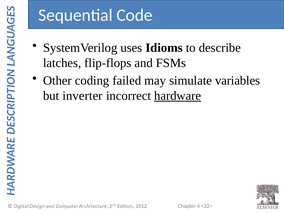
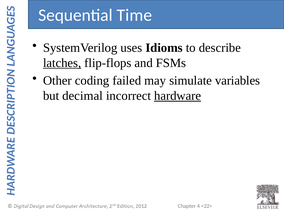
Code: Code -> Time
latches underline: none -> present
inverter: inverter -> decimal
